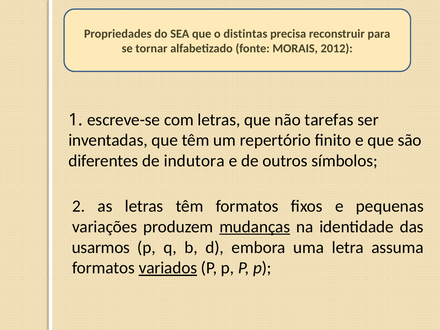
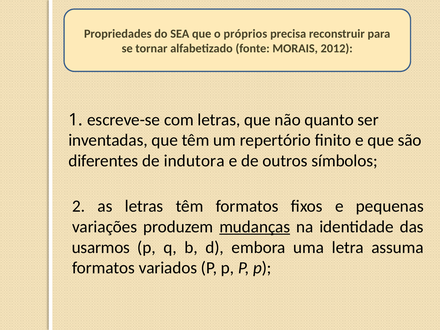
distintas: distintas -> próprios
tarefas: tarefas -> quanto
variados underline: present -> none
